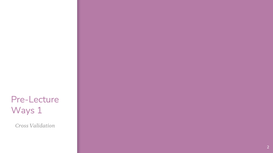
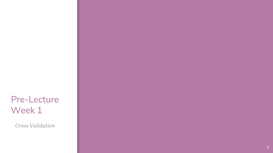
Ways: Ways -> Week
